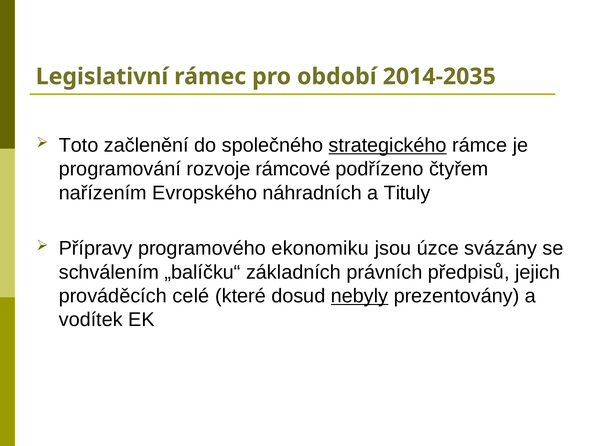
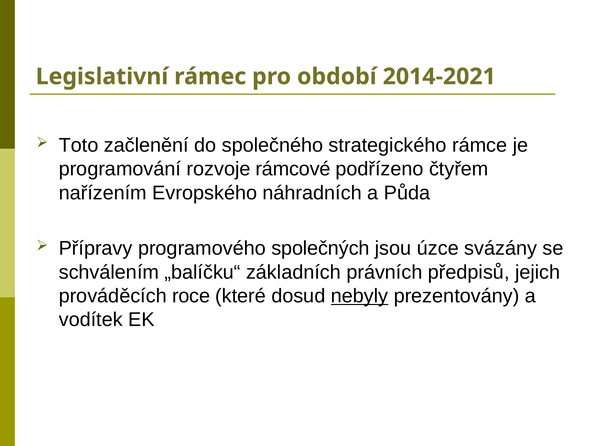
2014-2035: 2014-2035 -> 2014-2021
strategického underline: present -> none
Tituly: Tituly -> Půda
ekonomiku: ekonomiku -> společných
celé: celé -> roce
